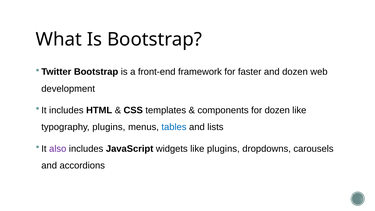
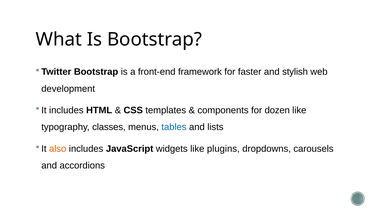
and dozen: dozen -> stylish
typography plugins: plugins -> classes
also colour: purple -> orange
